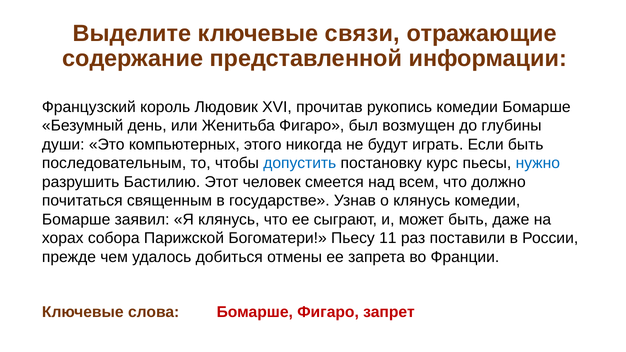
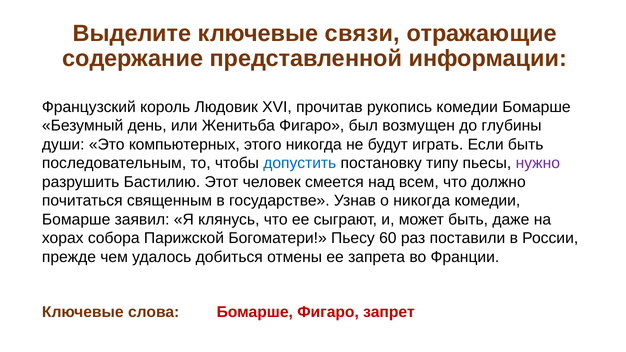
курс: курс -> типу
нужно colour: blue -> purple
о клянусь: клянусь -> никогда
11: 11 -> 60
